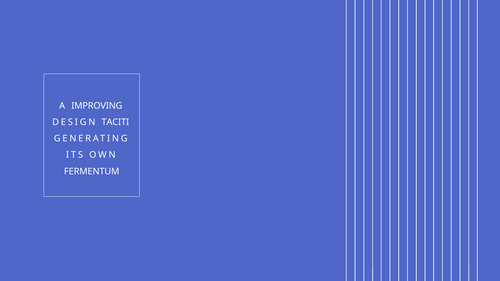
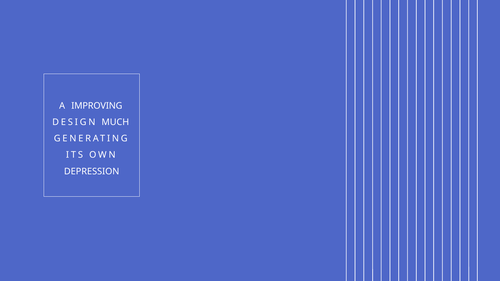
TACITI: TACITI -> MUCH
FERMENTUM: FERMENTUM -> DEPRESSION
